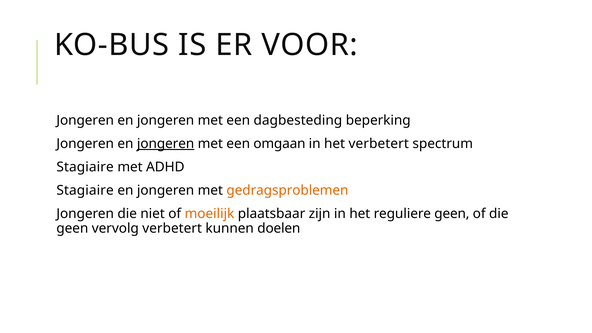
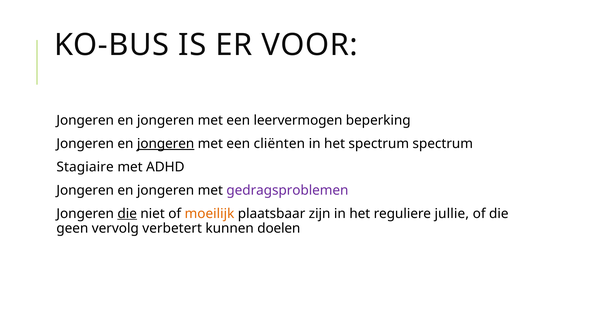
dagbesteding: dagbesteding -> leervermogen
omgaan: omgaan -> cliënten
het verbetert: verbetert -> spectrum
Stagiaire at (85, 190): Stagiaire -> Jongeren
gedragsproblemen colour: orange -> purple
die at (127, 214) underline: none -> present
reguliere geen: geen -> jullie
